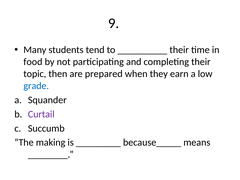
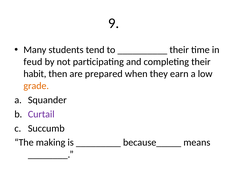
food: food -> feud
topic: topic -> habit
grade colour: blue -> orange
